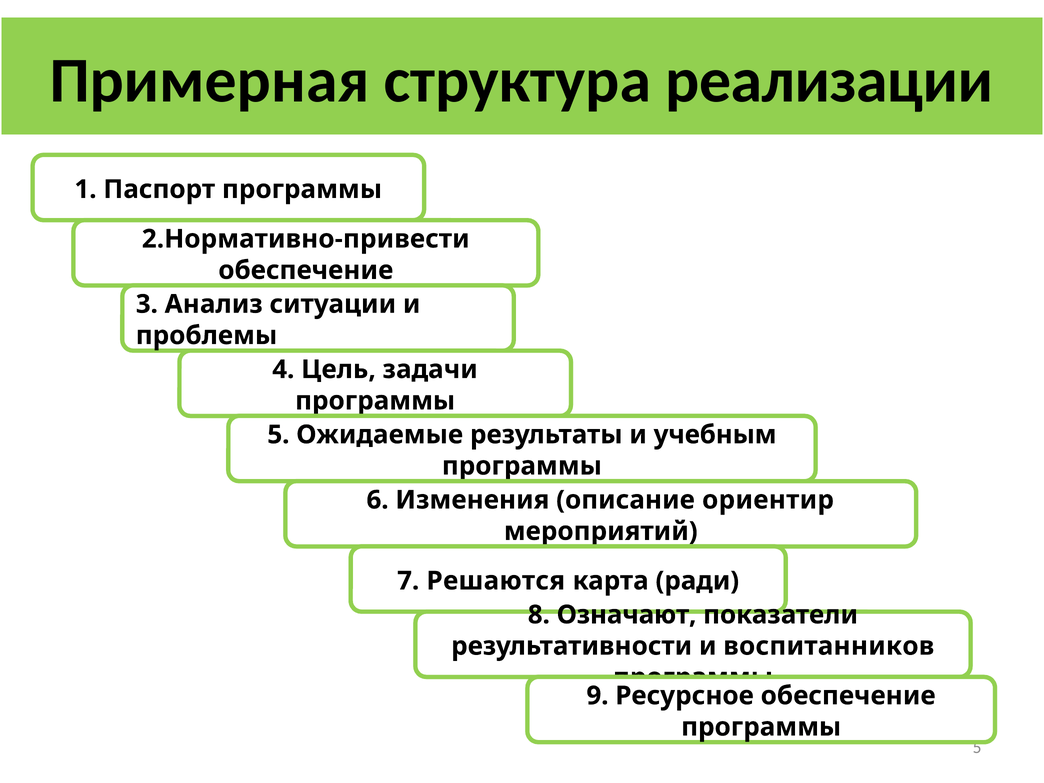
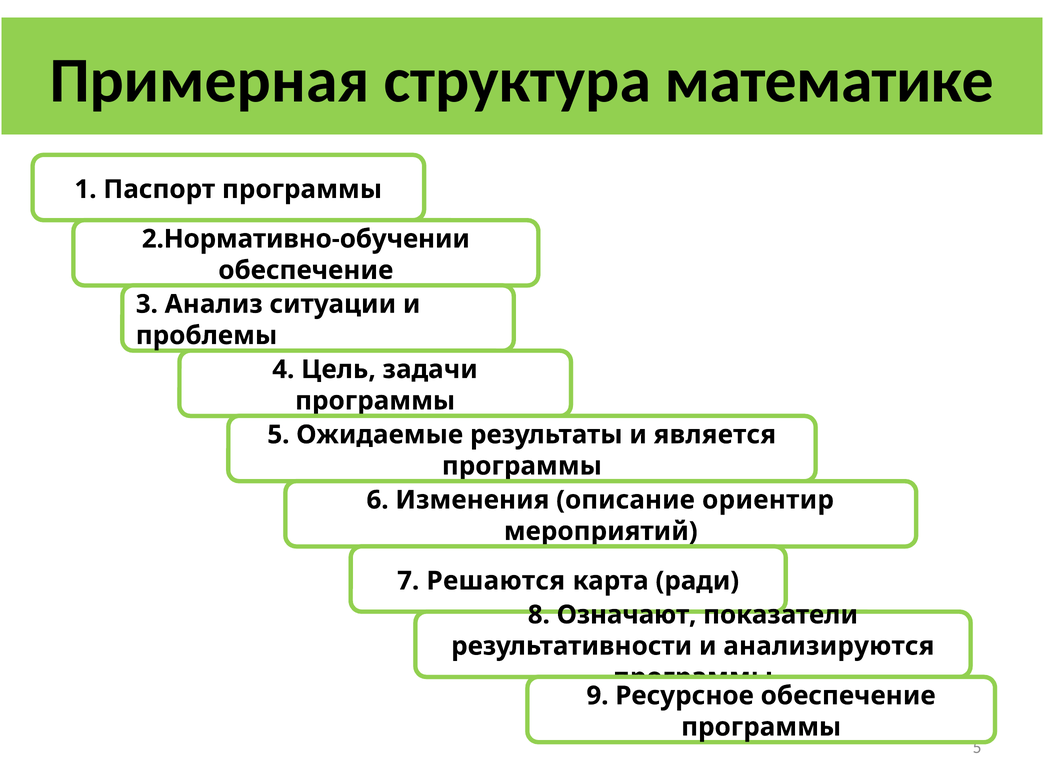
реализации: реализации -> математике
2.Нормативно-привести: 2.Нормативно-привести -> 2.Нормативно-обучении
учебным: учебным -> является
воспитанников: воспитанников -> анализируются
